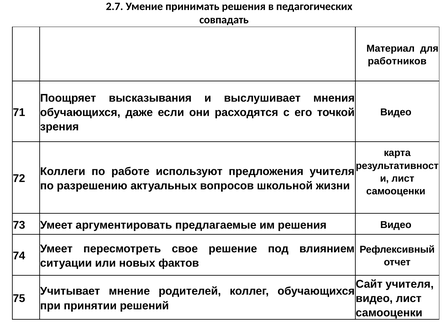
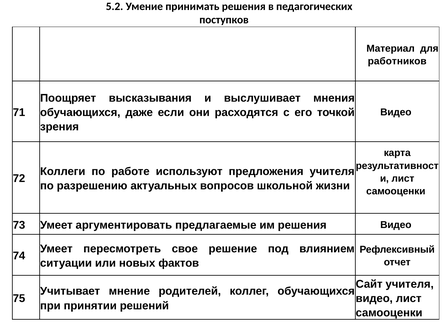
2.7: 2.7 -> 5.2
совпадать: совпадать -> поступков
